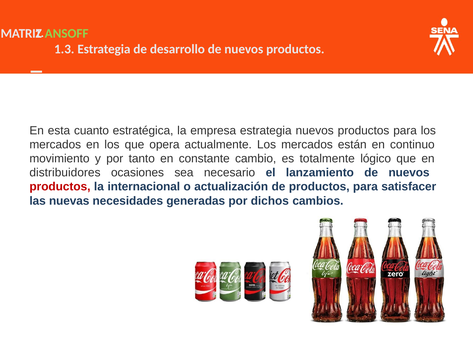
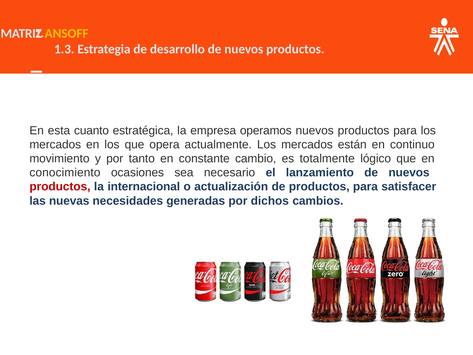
ANSOFF colour: light green -> yellow
empresa estrategia: estrategia -> operamos
distribuidores: distribuidores -> conocimiento
